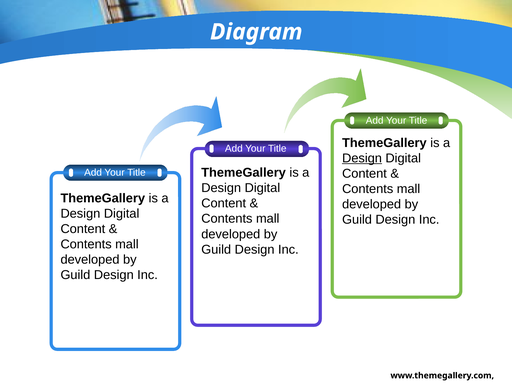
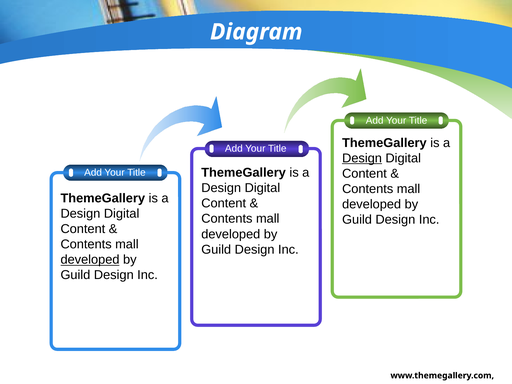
developed at (90, 260) underline: none -> present
